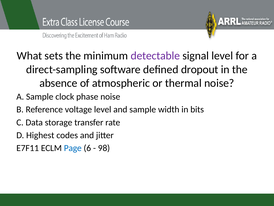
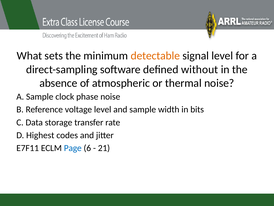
detectable colour: purple -> orange
dropout: dropout -> without
98: 98 -> 21
